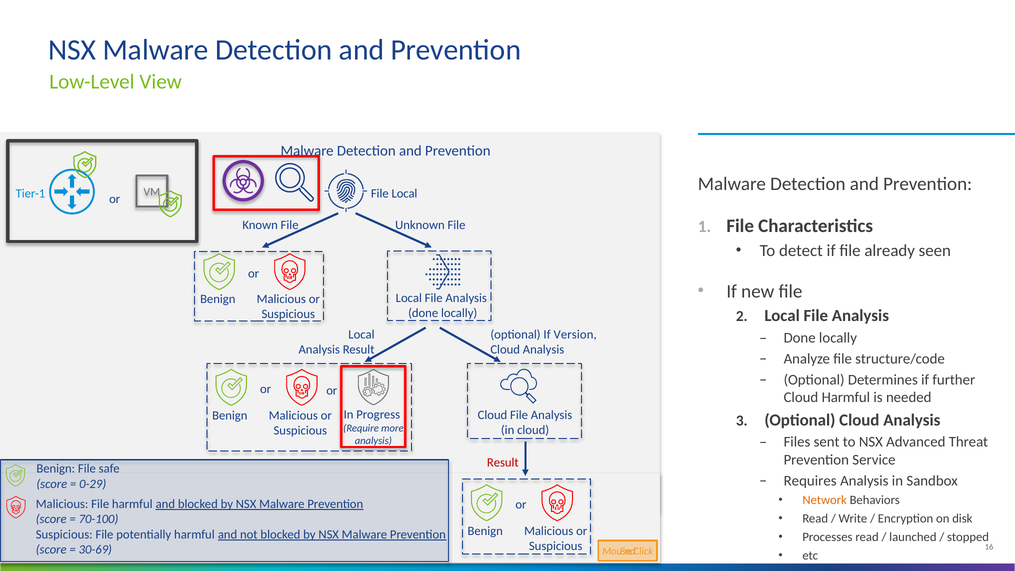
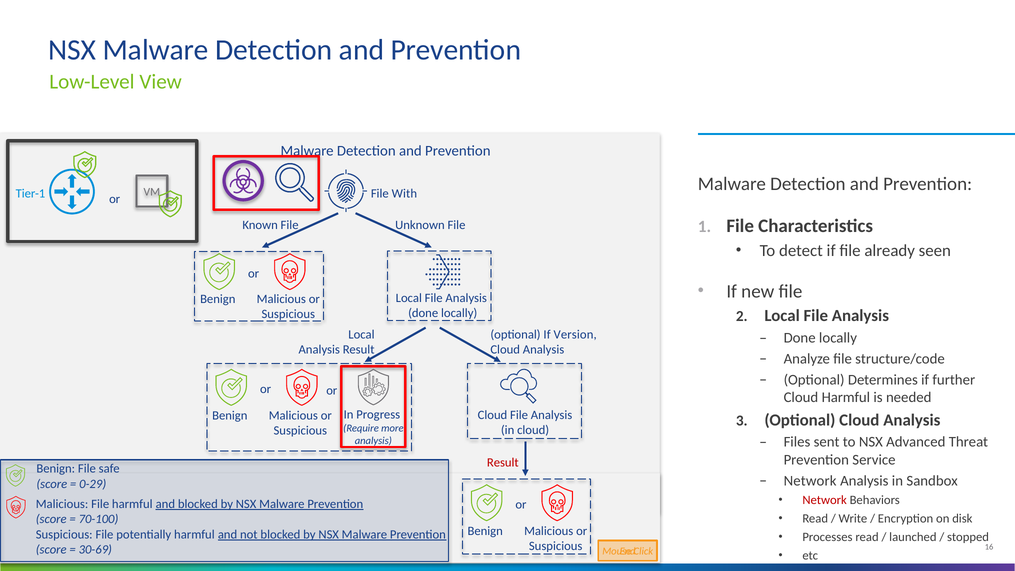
Local at (404, 194): Local -> With
Requires at (810, 481): Requires -> Network
Network at (825, 500) colour: orange -> red
